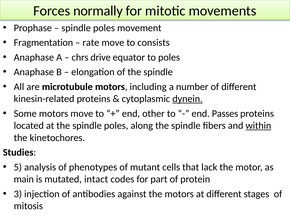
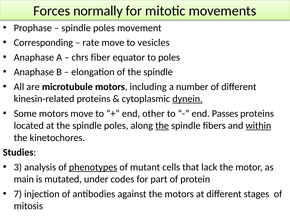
Fragmentation: Fragmentation -> Corresponding
consists: consists -> vesicles
drive: drive -> fiber
the at (162, 125) underline: none -> present
5: 5 -> 3
phenotypes underline: none -> present
intact: intact -> under
3: 3 -> 7
